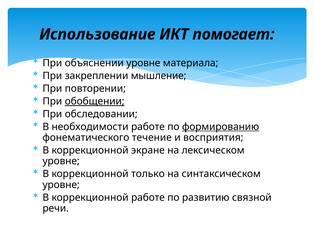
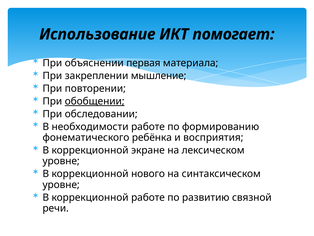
объяснении уровне: уровне -> первая
формированию underline: present -> none
течение: течение -> ребёнка
только: только -> нового
